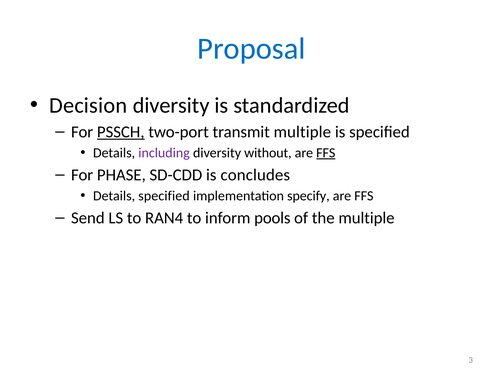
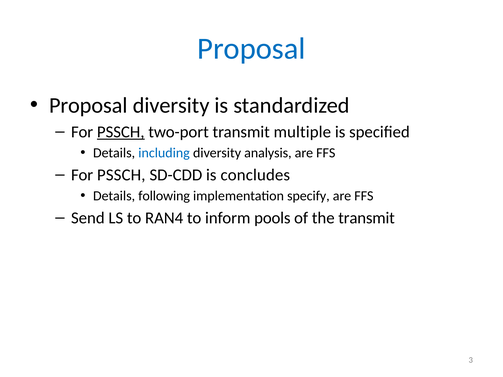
Decision at (88, 106): Decision -> Proposal
including colour: purple -> blue
without: without -> analysis
FFS at (326, 153) underline: present -> none
PHASE at (121, 175): PHASE -> PSSCH
Details specified: specified -> following
the multiple: multiple -> transmit
